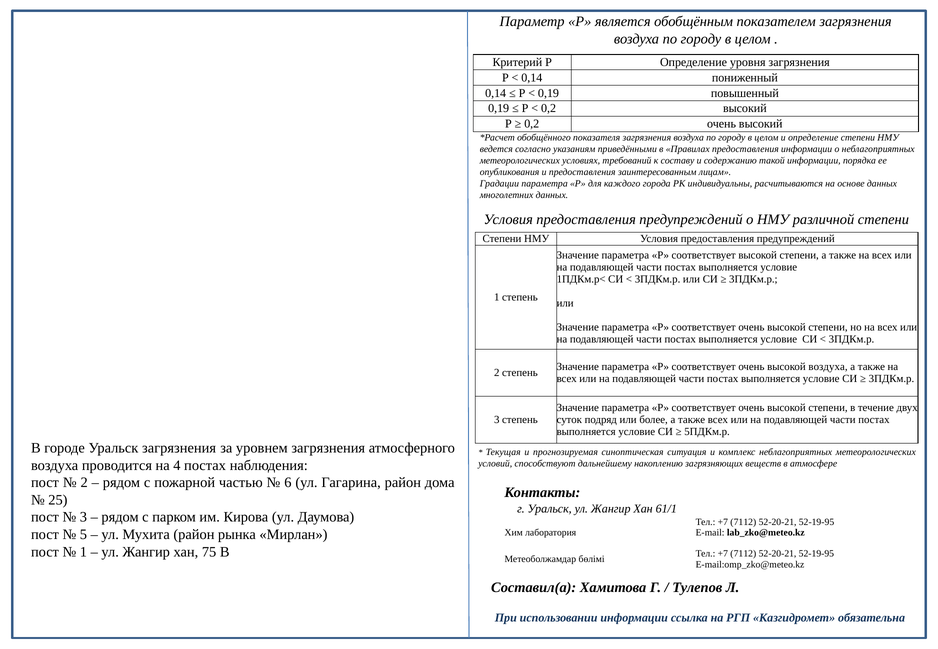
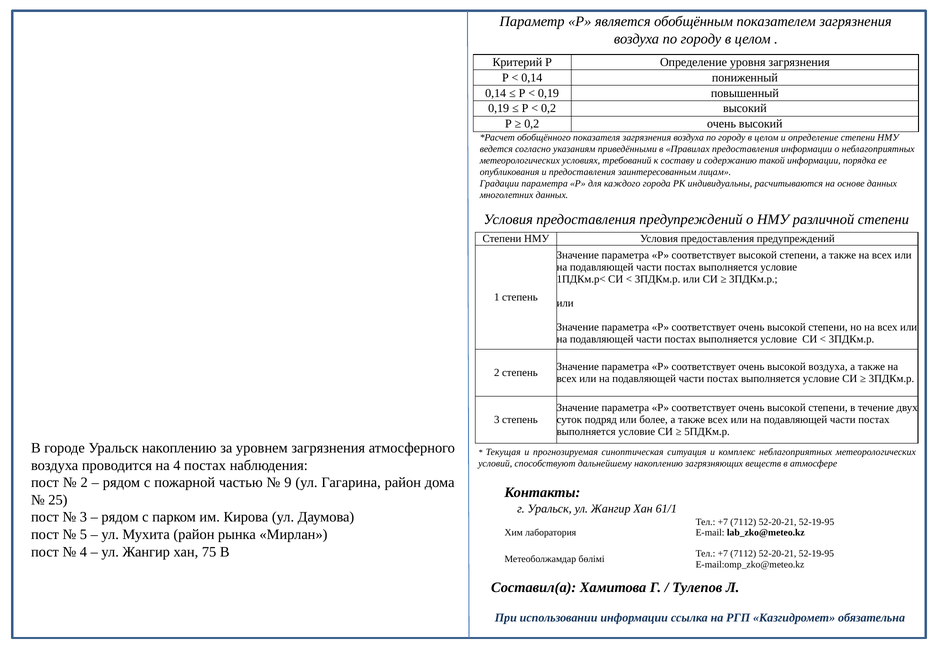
Уральск загрязнения: загрязнения -> накоплению
6: 6 -> 9
1 at (83, 552): 1 -> 4
